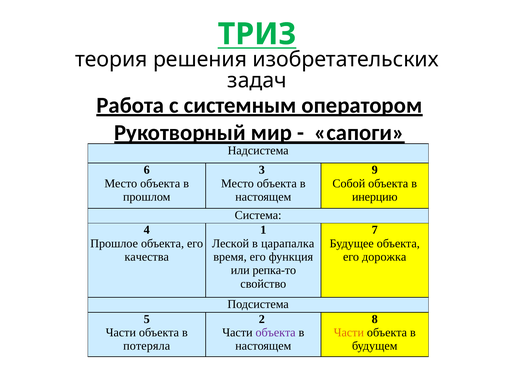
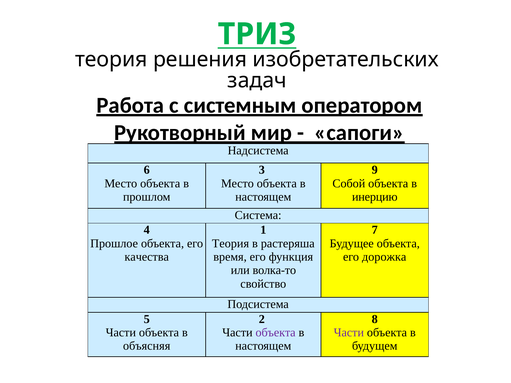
Леской at (231, 244): Леской -> Теория
царапалка: царапалка -> растеряша
репка-то: репка-то -> волка-то
Части at (349, 333) colour: orange -> purple
потеряла: потеряла -> объясняя
